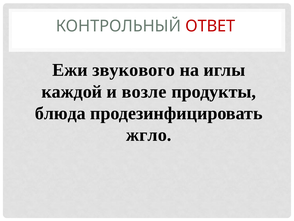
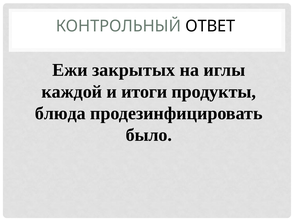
ОТВЕТ colour: red -> black
звукового: звукового -> закрытых
возле: возле -> итоги
жгло: жгло -> было
